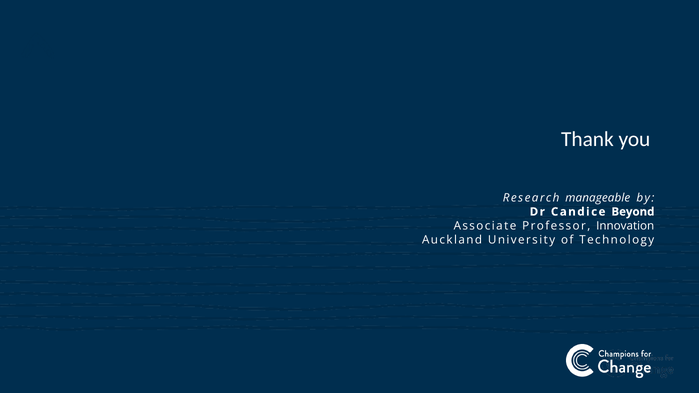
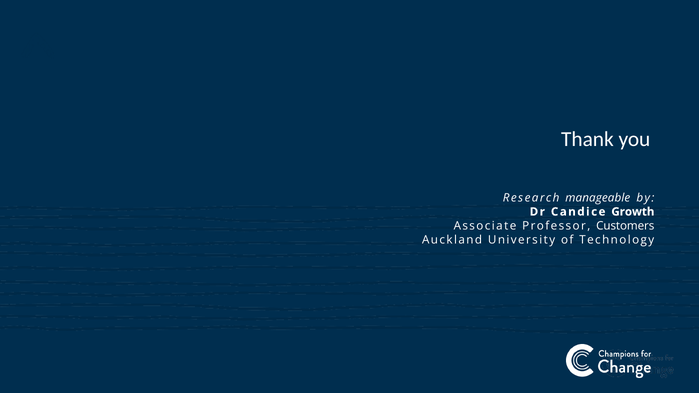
Beyond: Beyond -> Growth
Innovation: Innovation -> Customers
